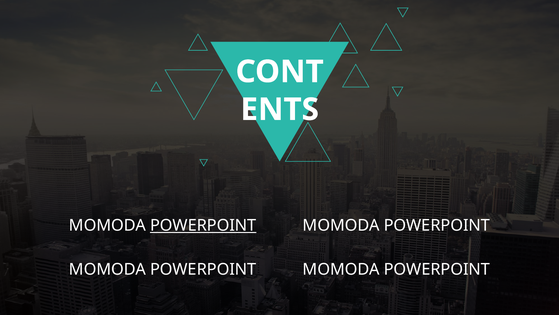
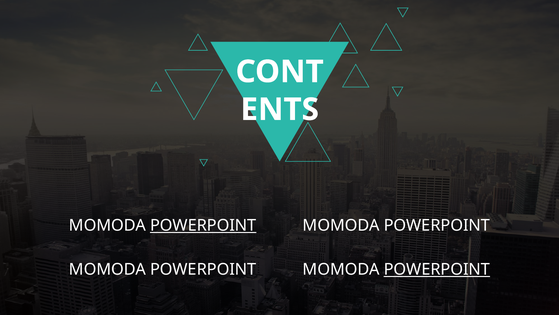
POWERPOINT at (437, 269) underline: none -> present
